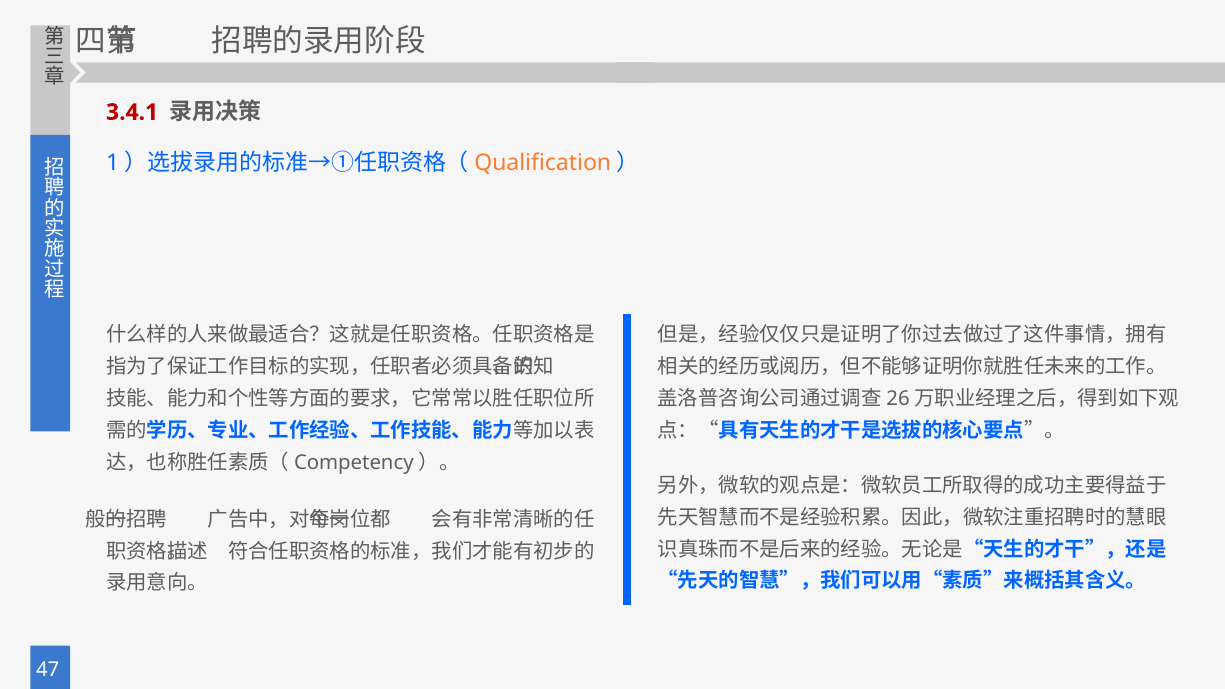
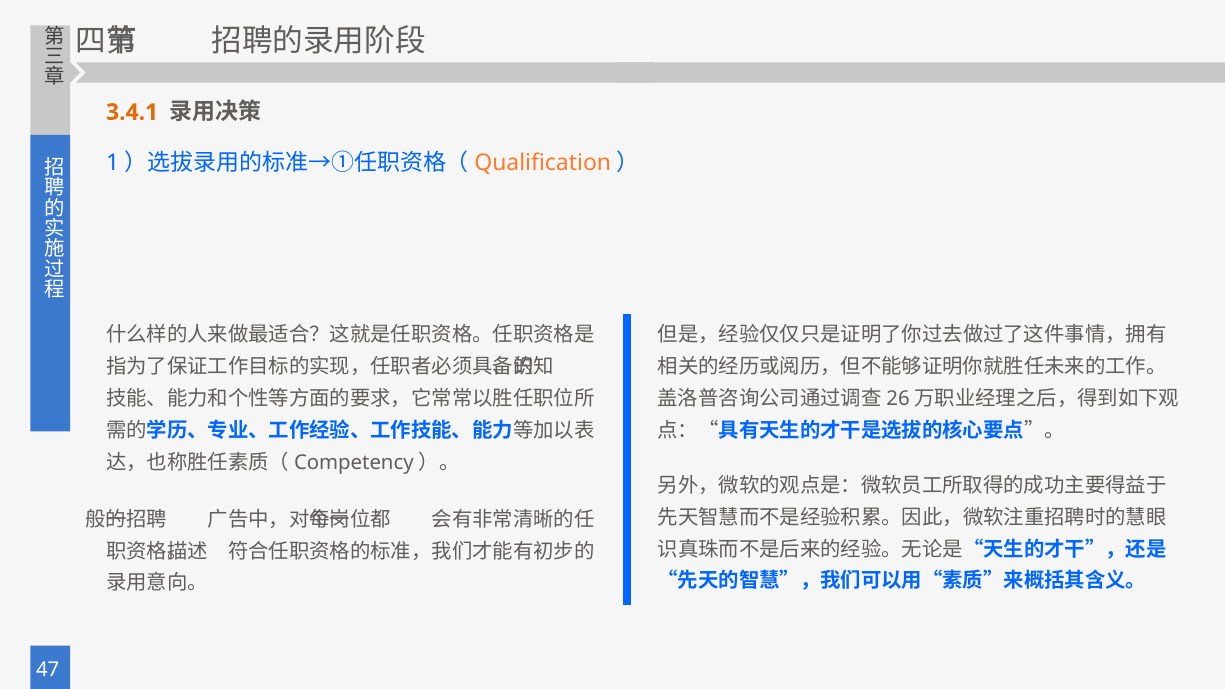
3.4.1 colour: red -> orange
